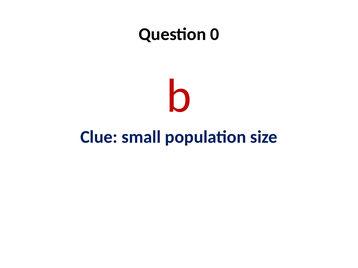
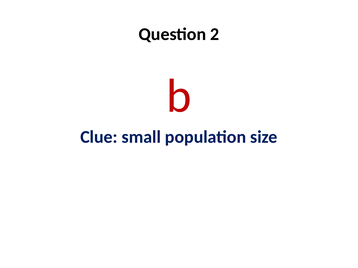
0: 0 -> 2
